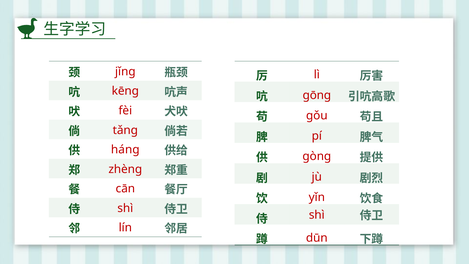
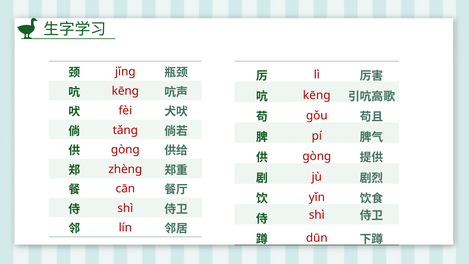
ɡōnɡ at (317, 95): ɡōnɡ -> kēnɡ
hánɡ at (125, 150): hánɡ -> ɡònɡ
